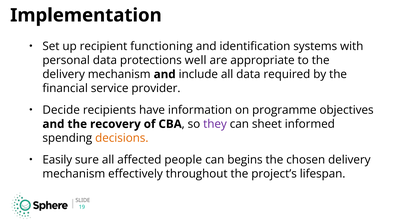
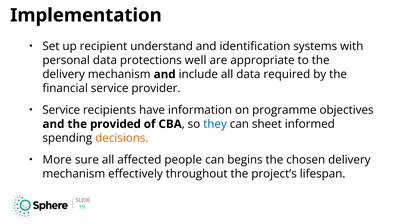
functioning: functioning -> understand
Decide at (61, 110): Decide -> Service
recovery: recovery -> provided
they colour: purple -> blue
Easily: Easily -> More
